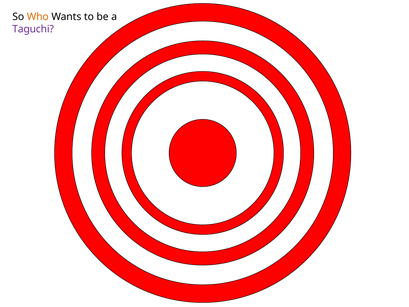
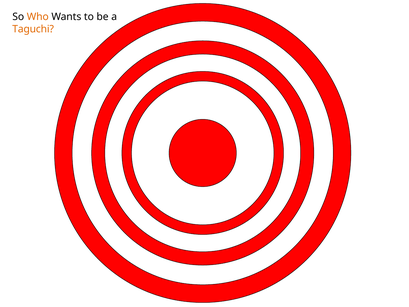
Taguchi colour: purple -> orange
